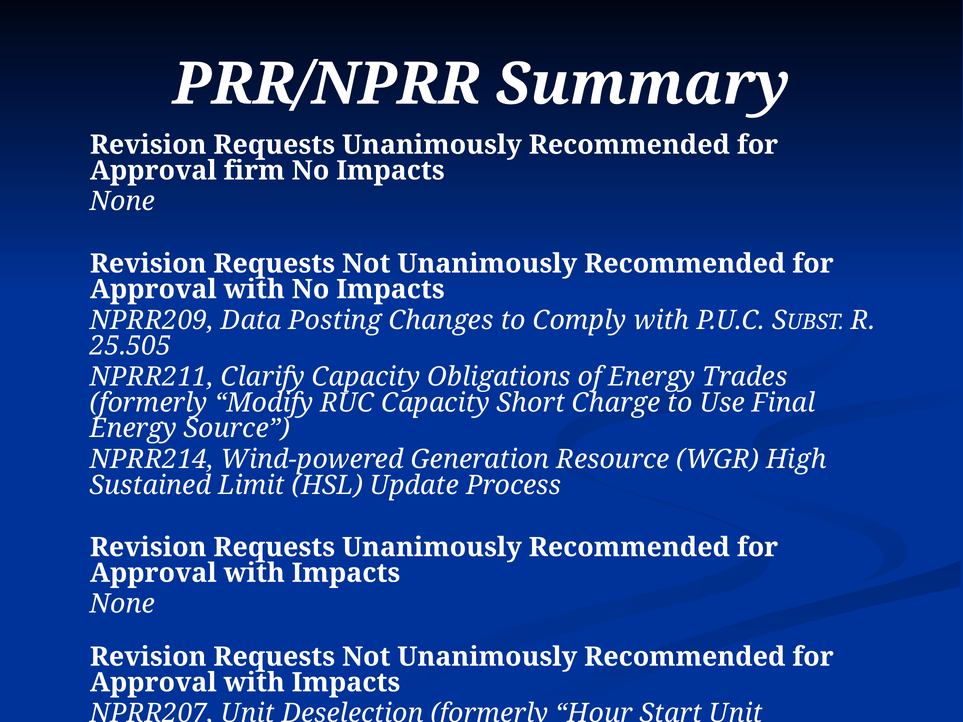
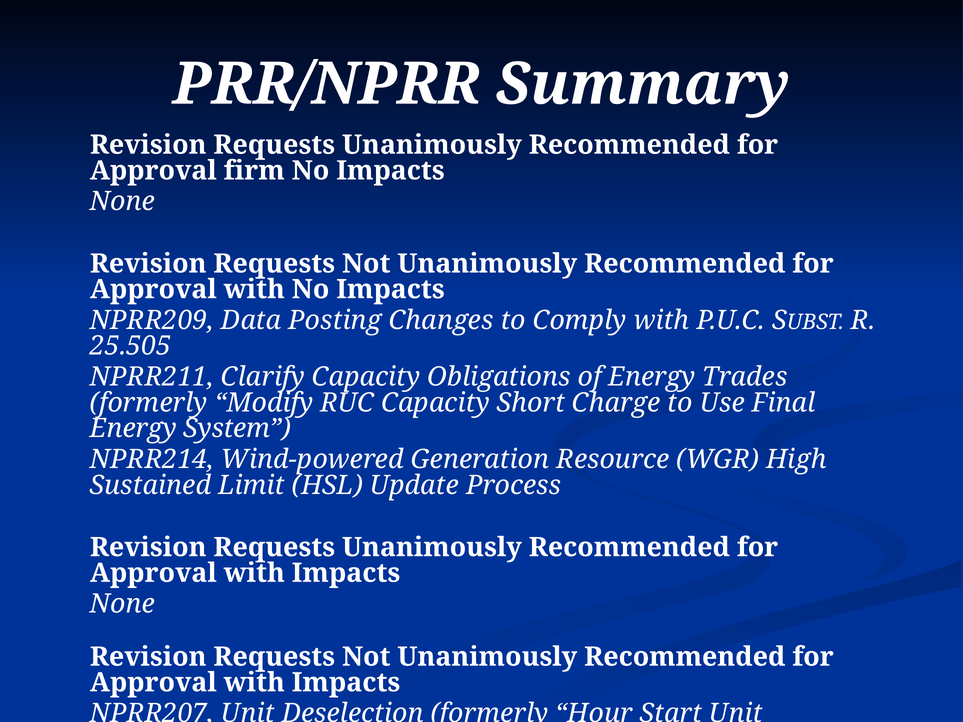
Source: Source -> System
